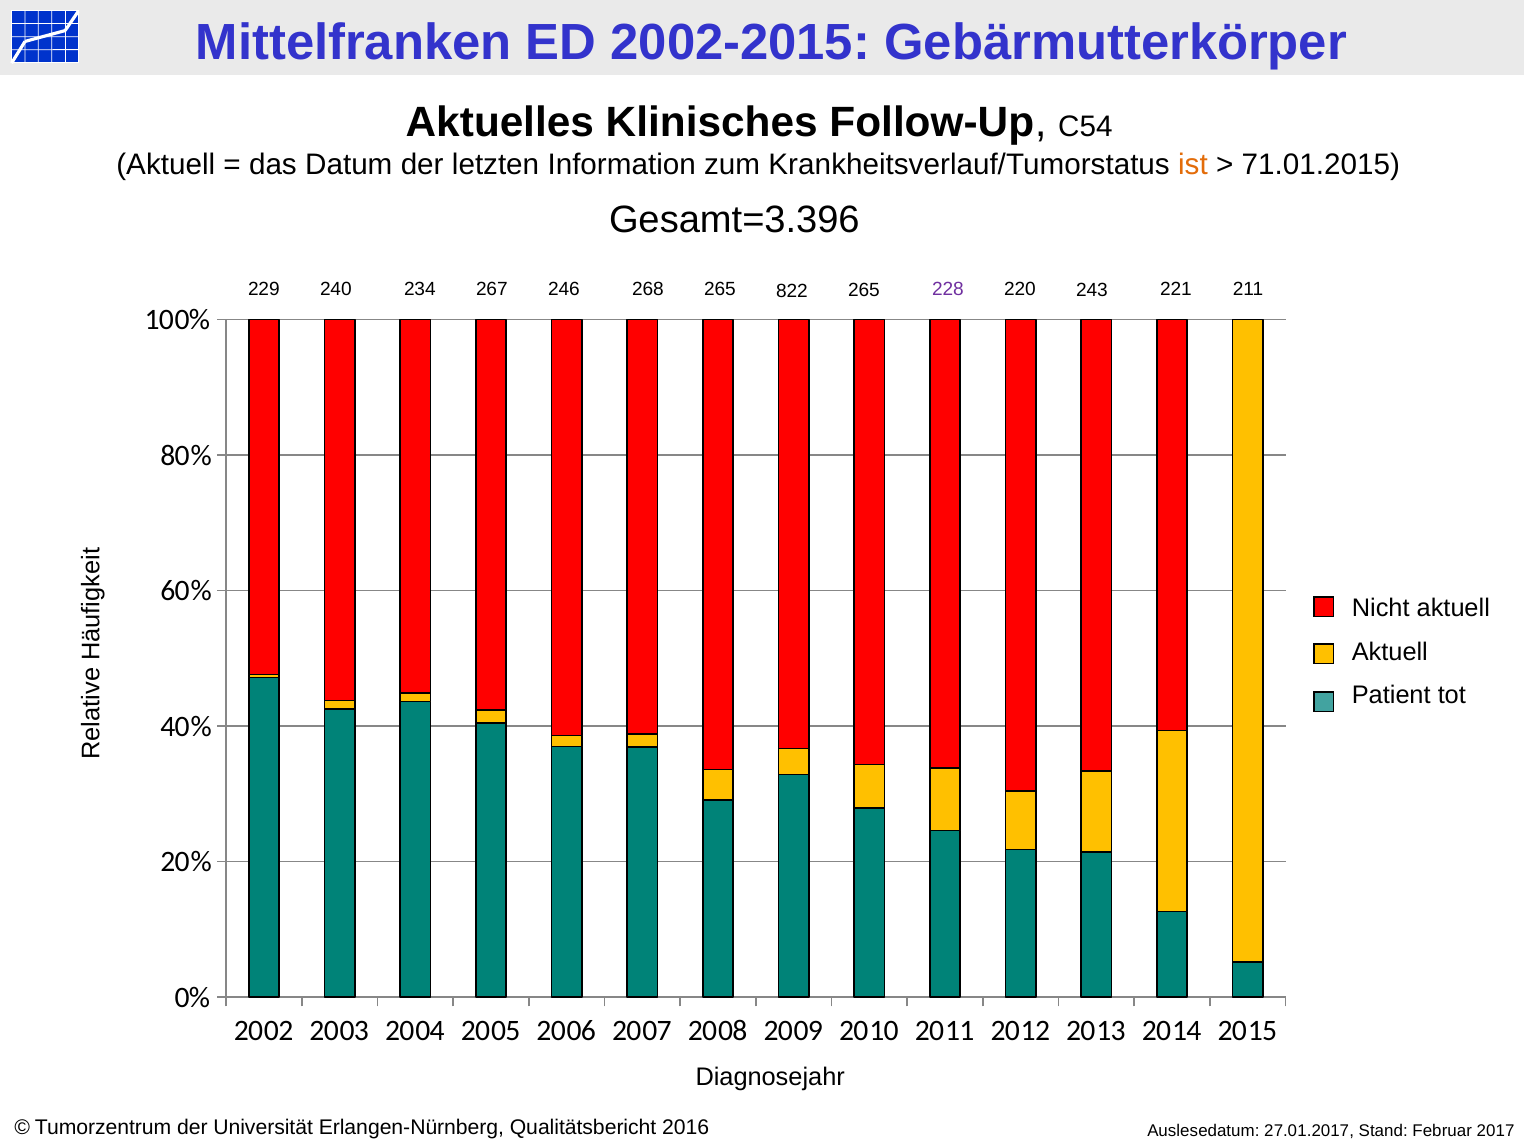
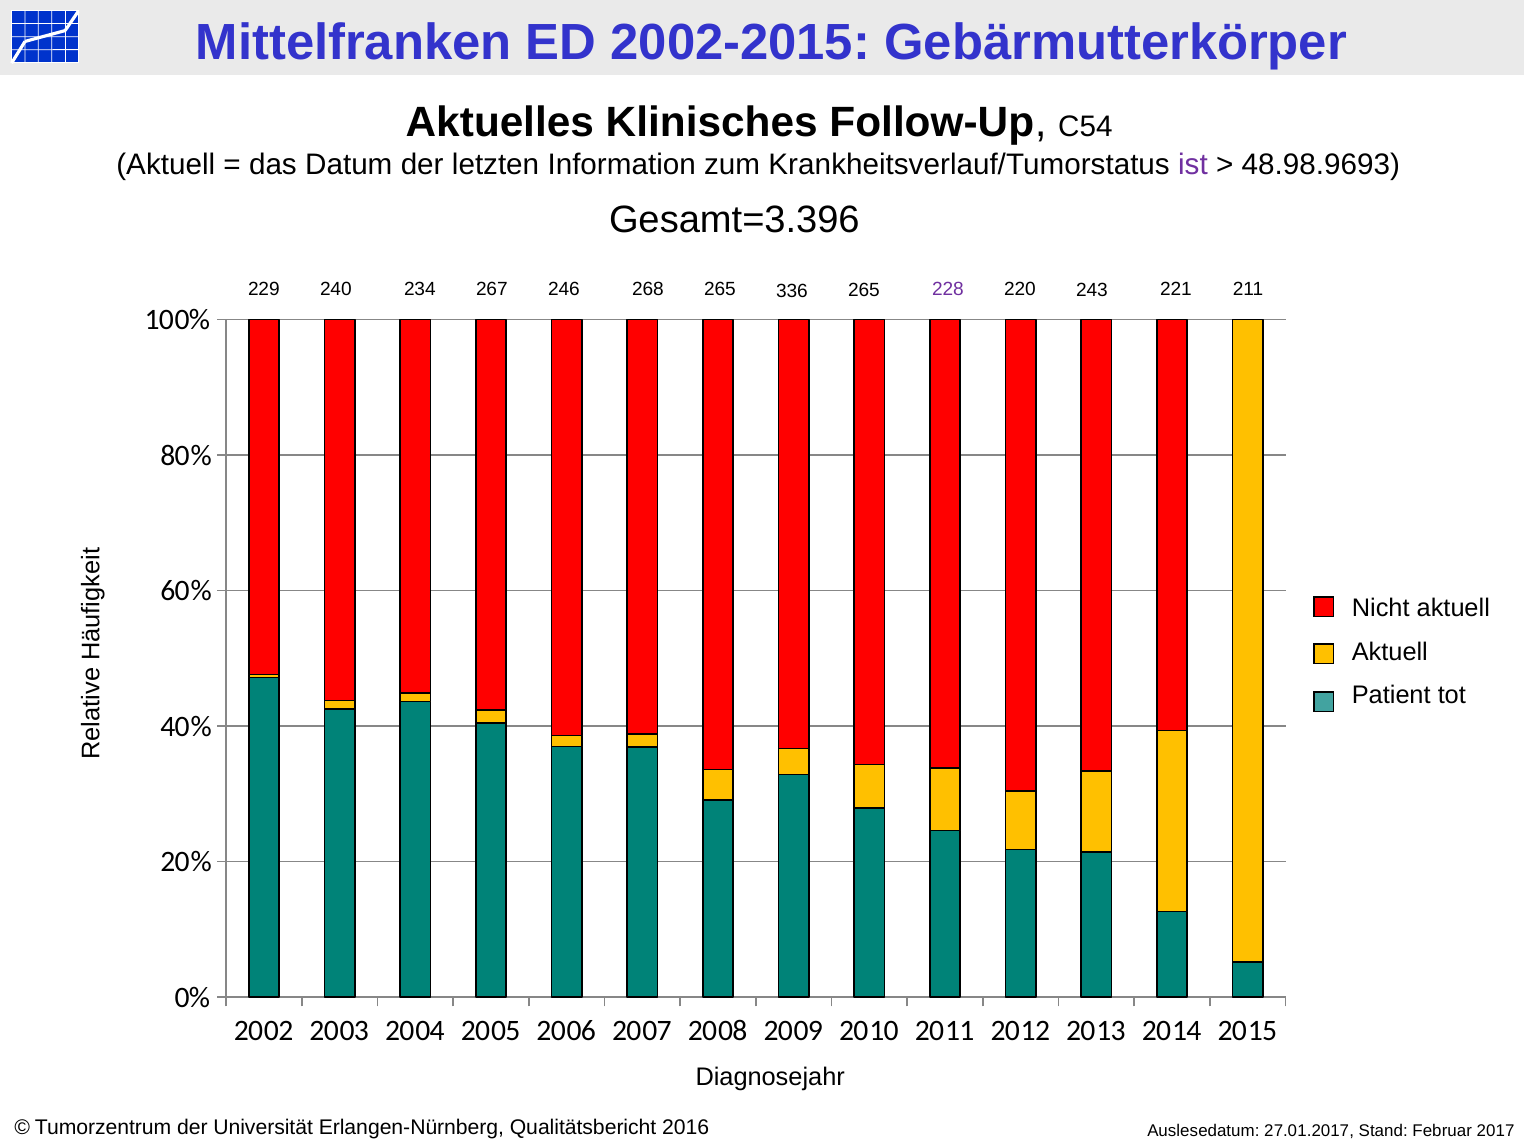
ist colour: orange -> purple
71.01.2015: 71.01.2015 -> 48.98.9693
822: 822 -> 336
